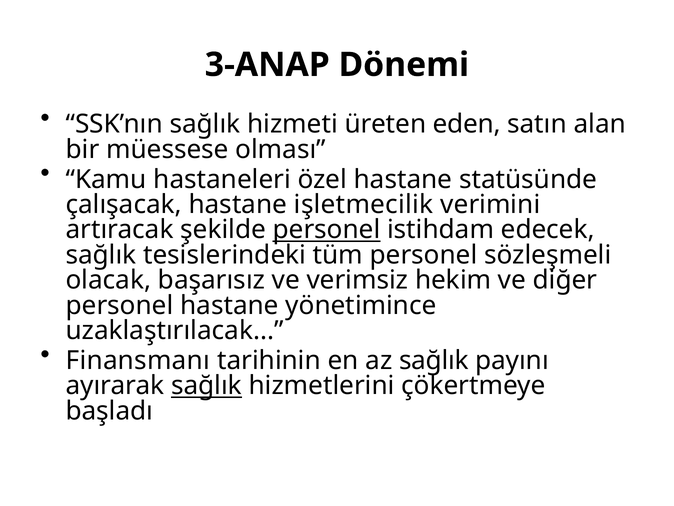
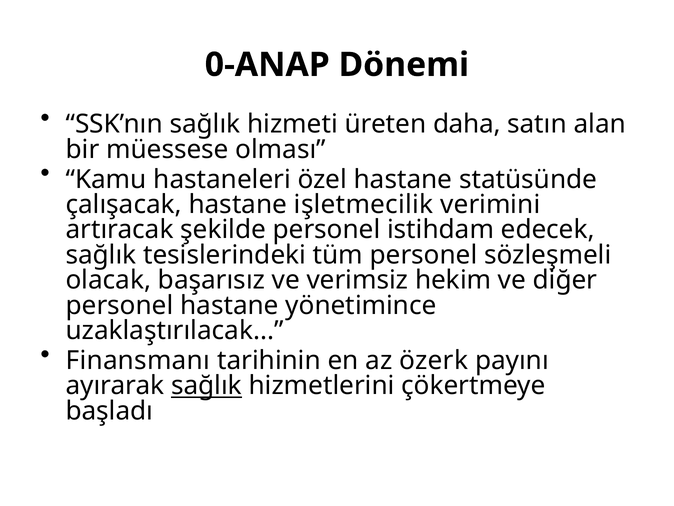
3-ANAP: 3-ANAP -> 0-ANAP
eden: eden -> daha
personel at (327, 230) underline: present -> none
az sağlık: sağlık -> özerk
